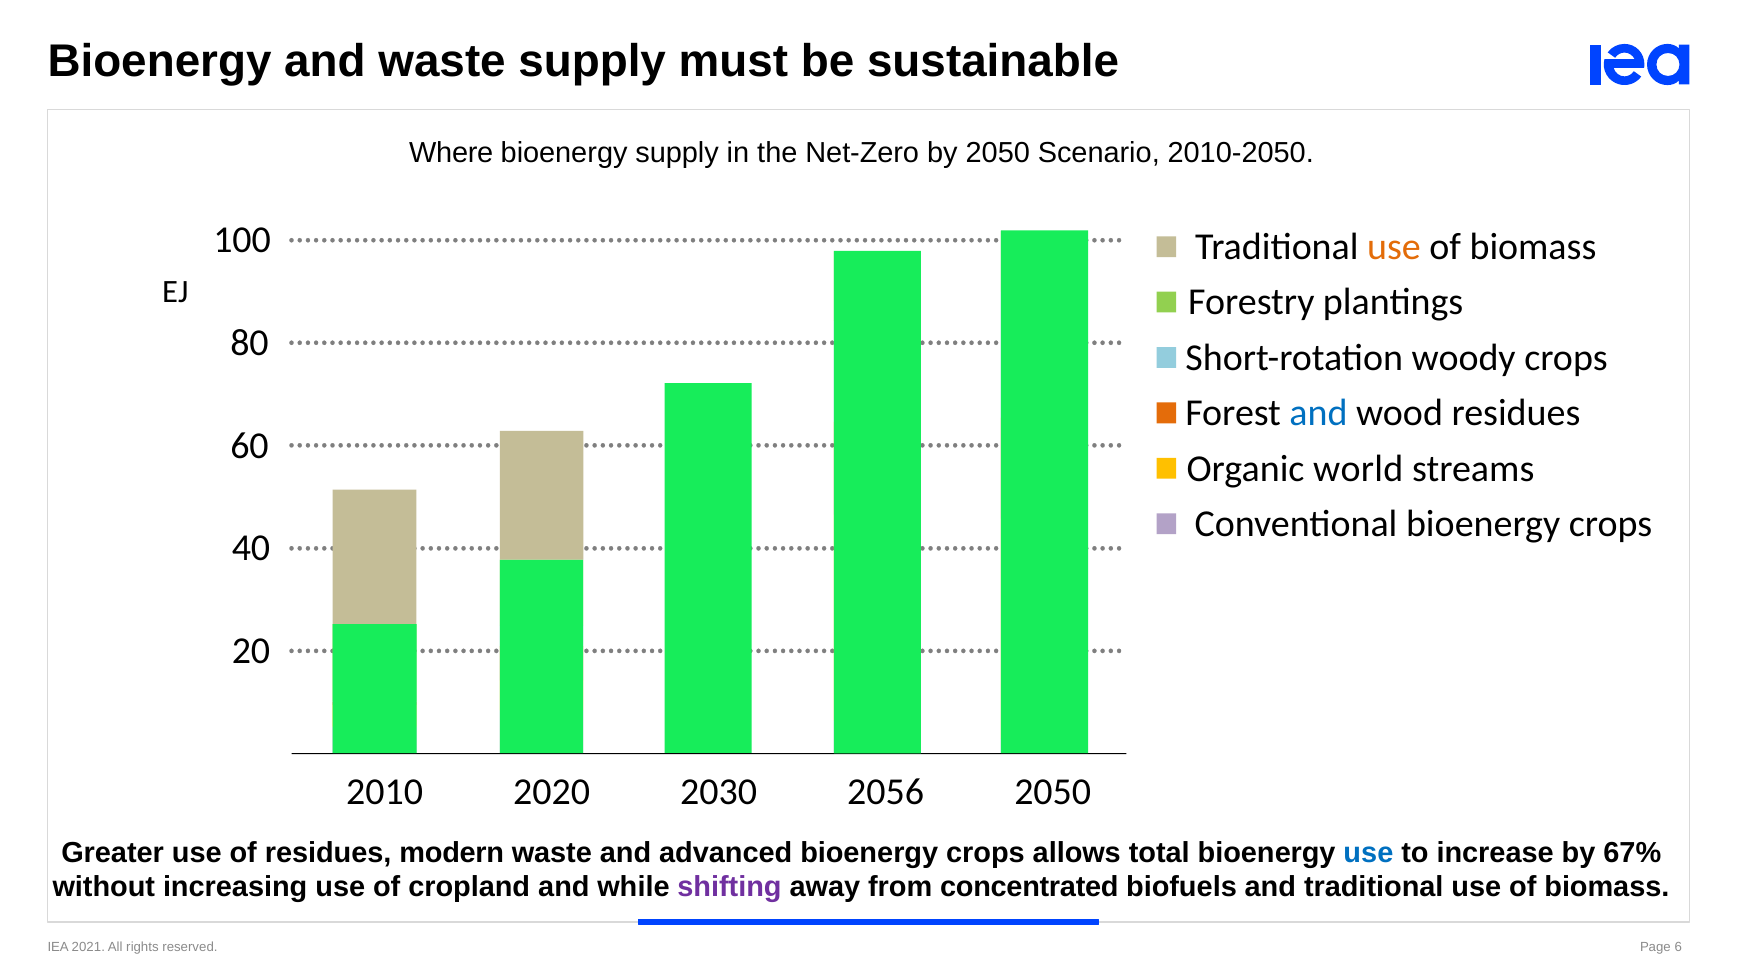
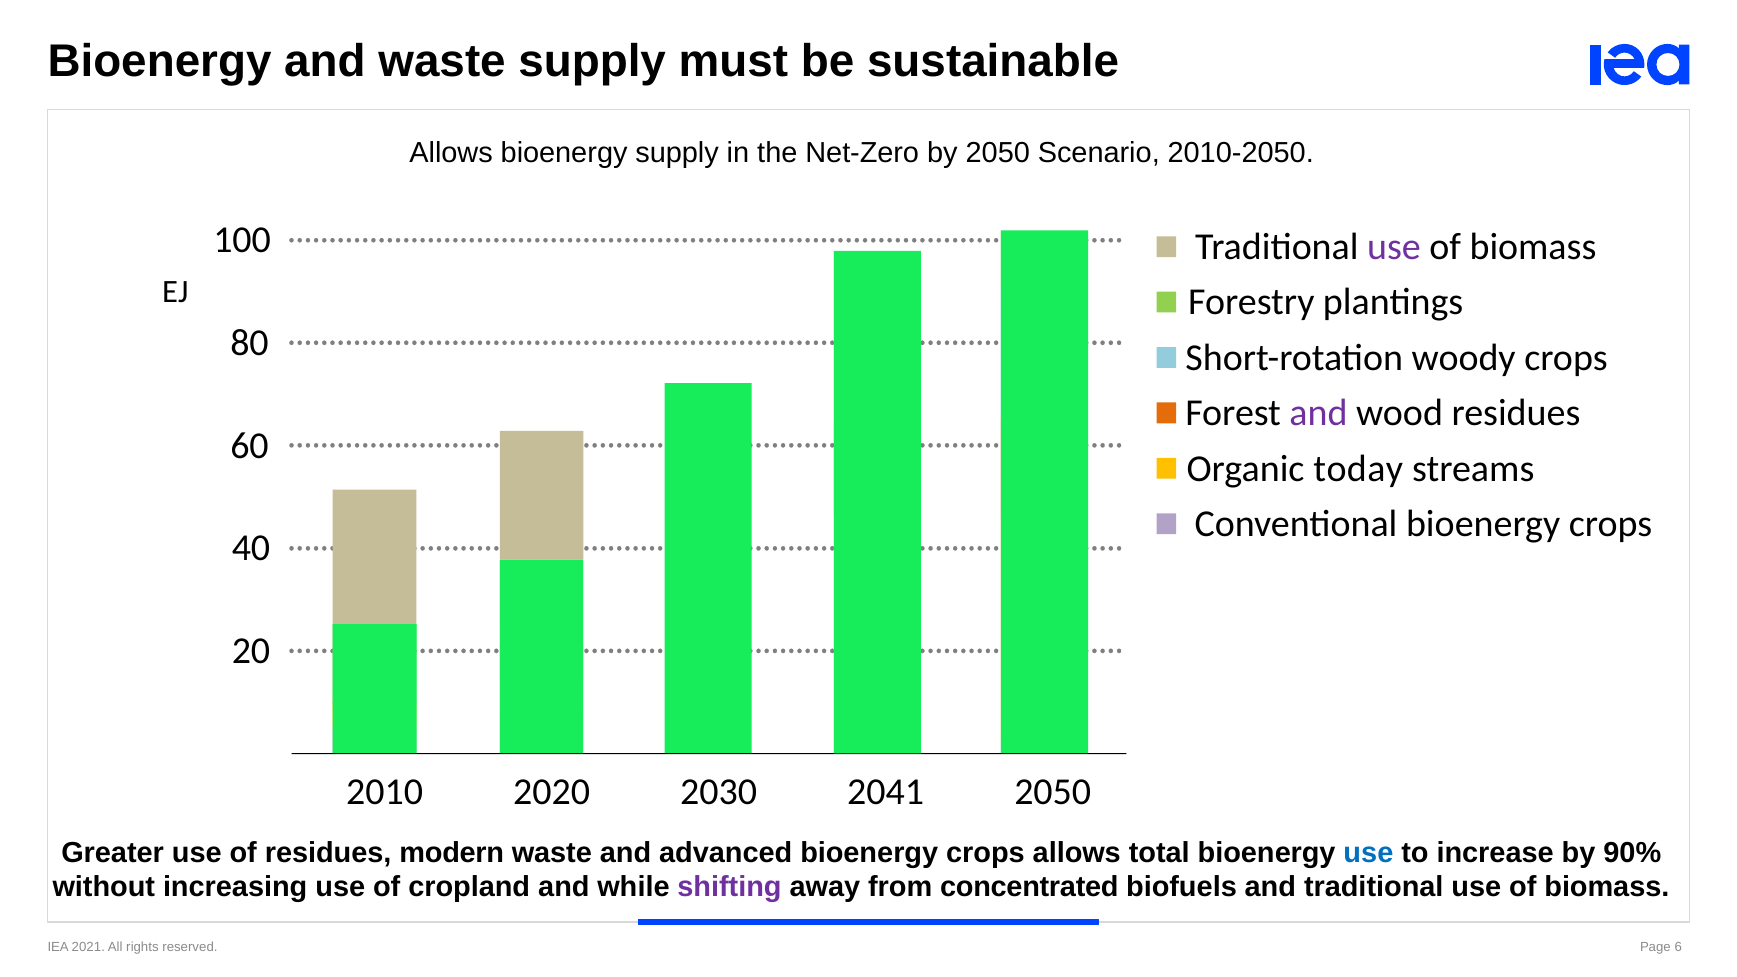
Where at (451, 153): Where -> Allows
use at (1394, 247) colour: orange -> purple
and at (1319, 413) colour: blue -> purple
world: world -> today
2056: 2056 -> 2041
67%: 67% -> 90%
